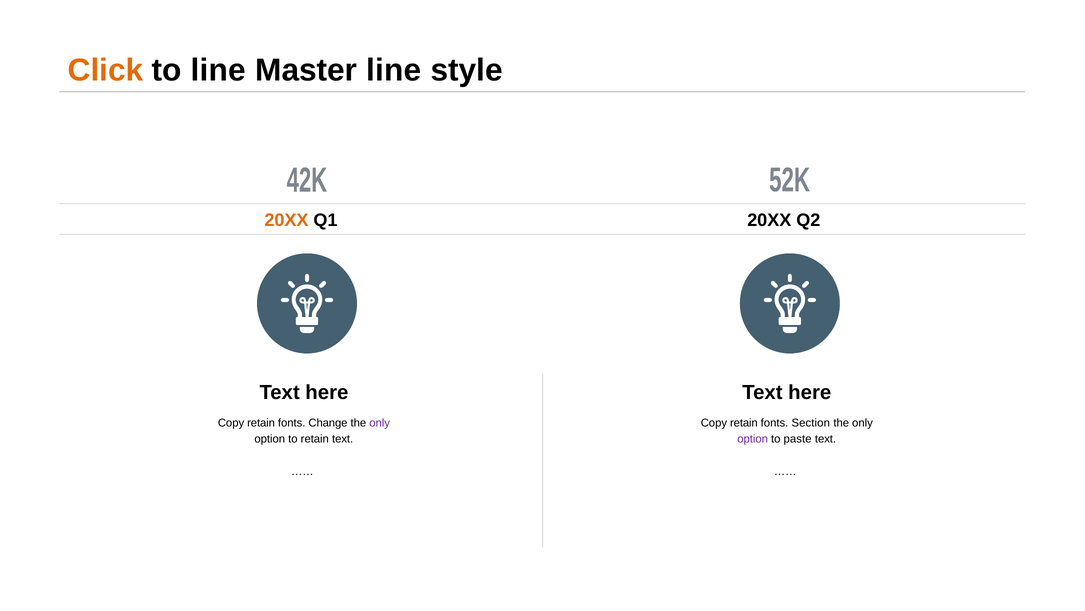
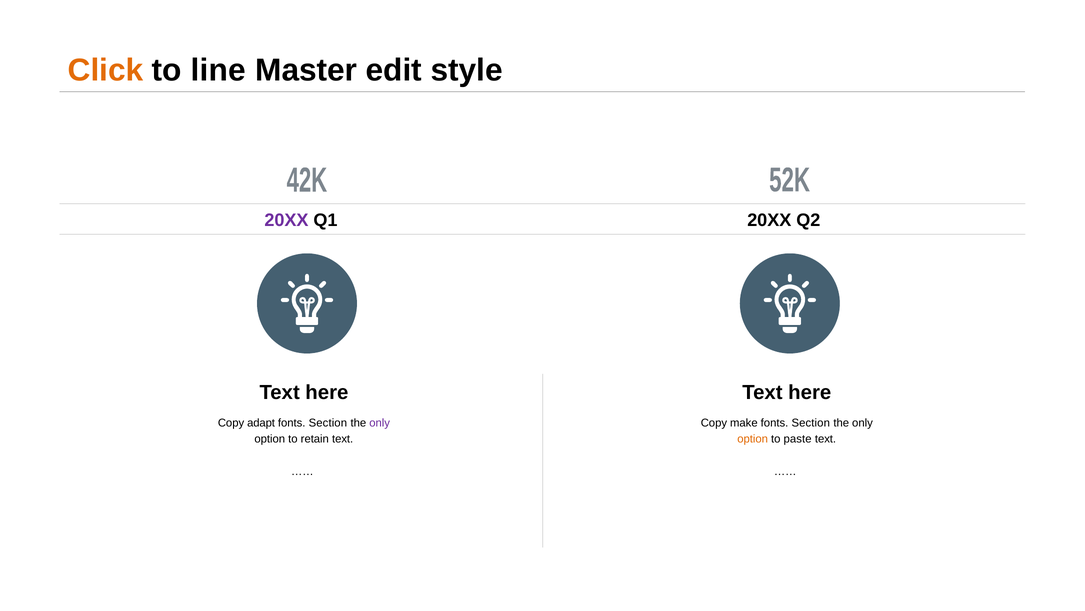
Master line: line -> edit
20XX at (286, 220) colour: orange -> purple
retain at (261, 422): retain -> adapt
Change at (328, 422): Change -> Section
retain at (744, 422): retain -> make
option at (753, 439) colour: purple -> orange
